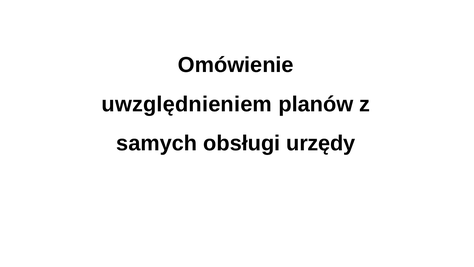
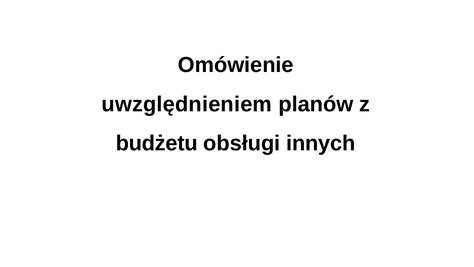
samych: samych -> budżetu
urzędy: urzędy -> innych
